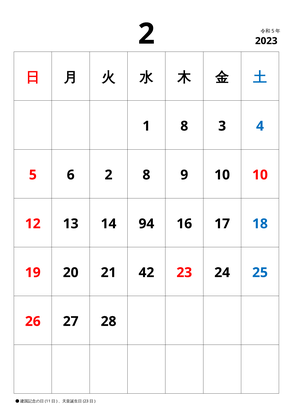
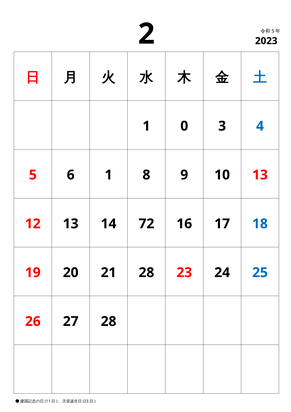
1 8: 8 -> 0
6 2: 2 -> 1
10 10: 10 -> 13
94: 94 -> 72
21 42: 42 -> 28
